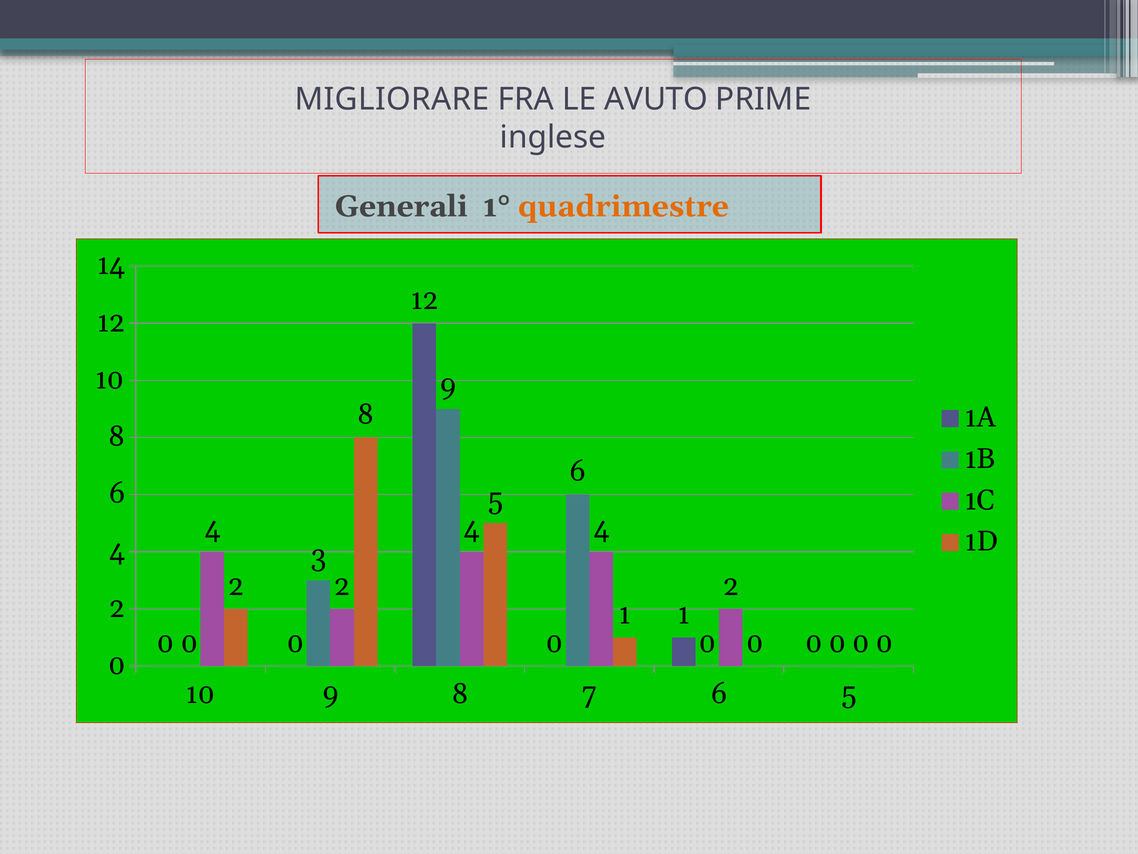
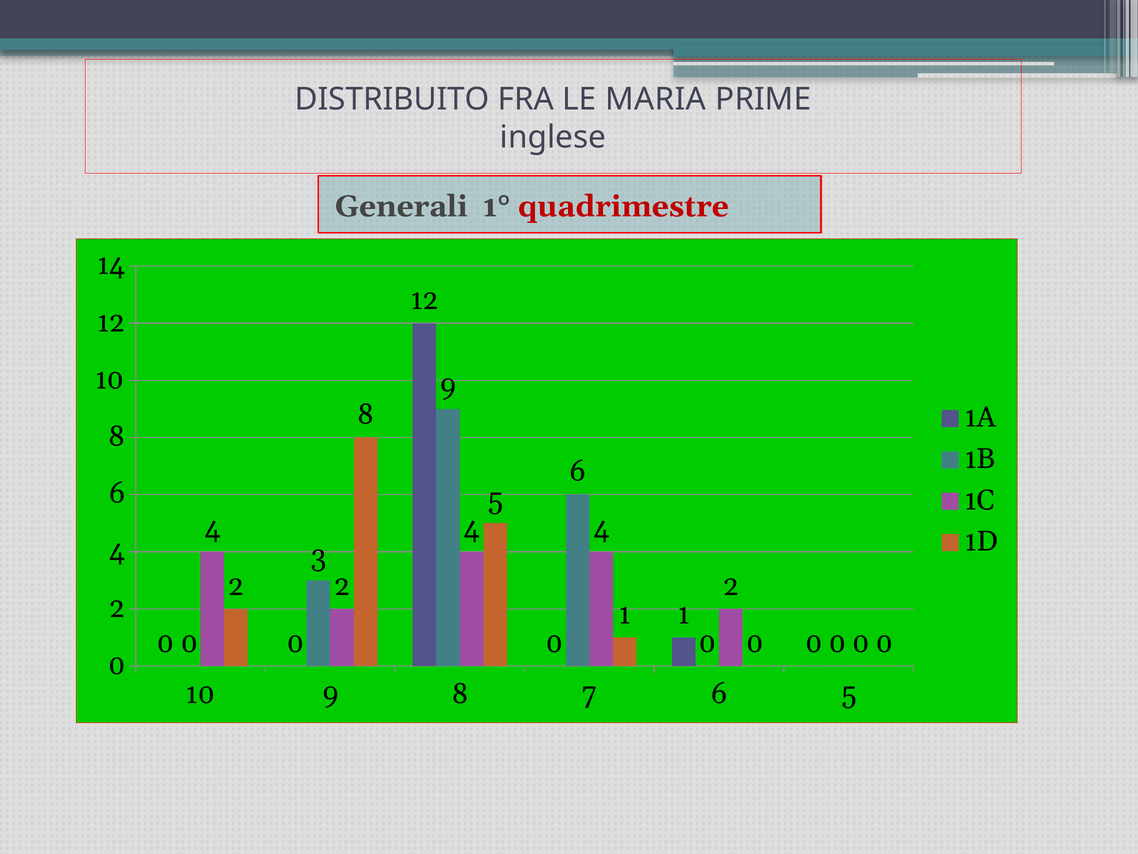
MIGLIORARE: MIGLIORARE -> DISTRIBUITO
AVUTO: AVUTO -> MARIA
quadrimestre colour: orange -> red
